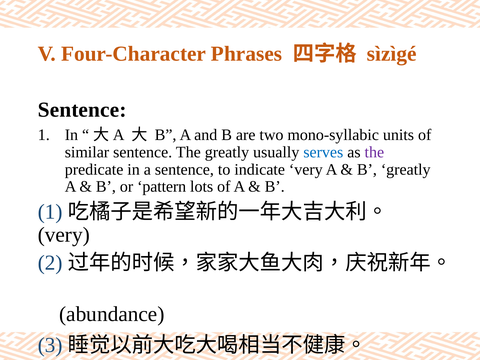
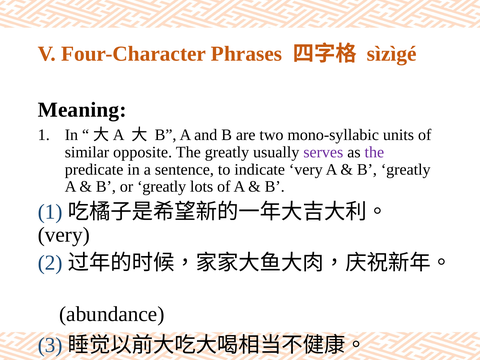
Sentence at (82, 110): Sentence -> Meaning
similar sentence: sentence -> opposite
serves colour: blue -> purple
or pattern: pattern -> greatly
